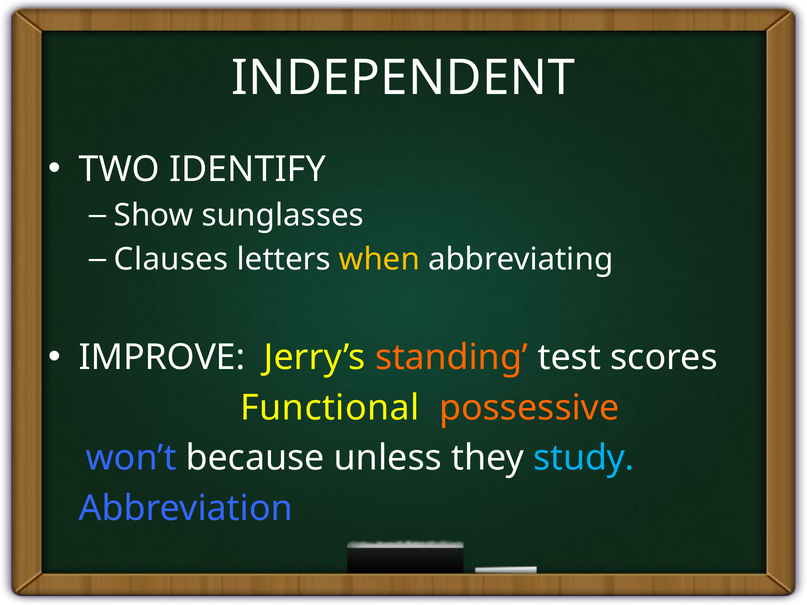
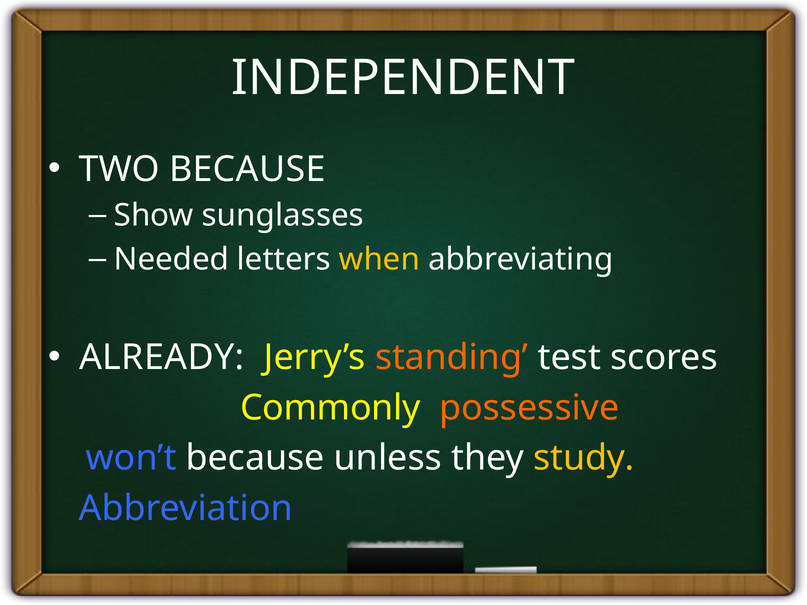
TWO IDENTIFY: IDENTIFY -> BECAUSE
Clauses: Clauses -> Needed
IMPROVE: IMPROVE -> ALREADY
Functional: Functional -> Commonly
study colour: light blue -> yellow
